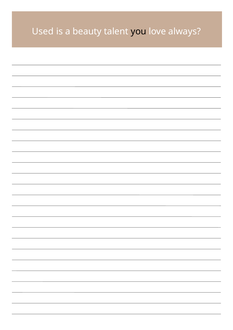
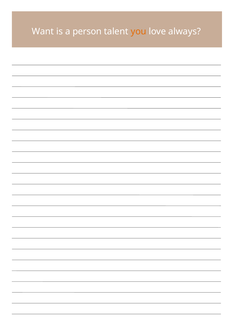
Used: Used -> Want
beauty: beauty -> person
you colour: black -> orange
